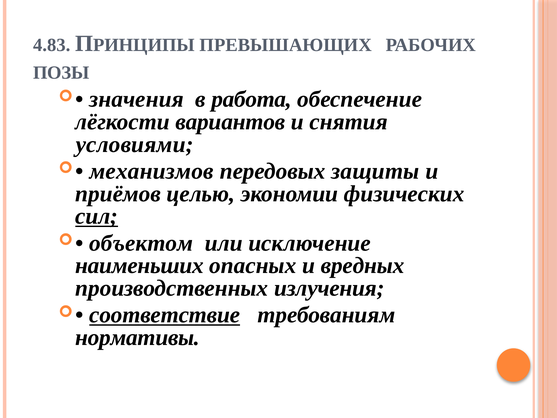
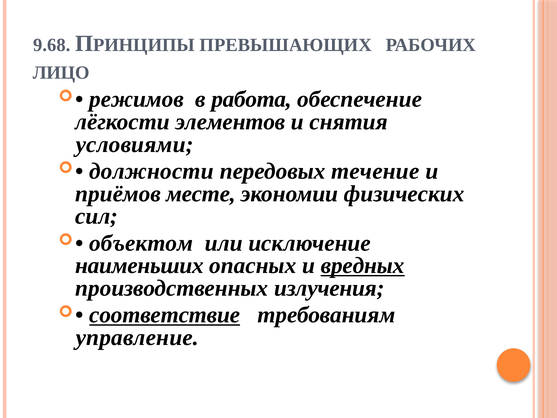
4.83: 4.83 -> 9.68
ПОЗЫ: ПОЗЫ -> ЛИЦО
значения: значения -> режимов
вариантов: вариантов -> элементов
механизмов: механизмов -> должности
защиты: защиты -> течение
целью: целью -> месте
сил underline: present -> none
вредных underline: none -> present
нормативы: нормативы -> управление
